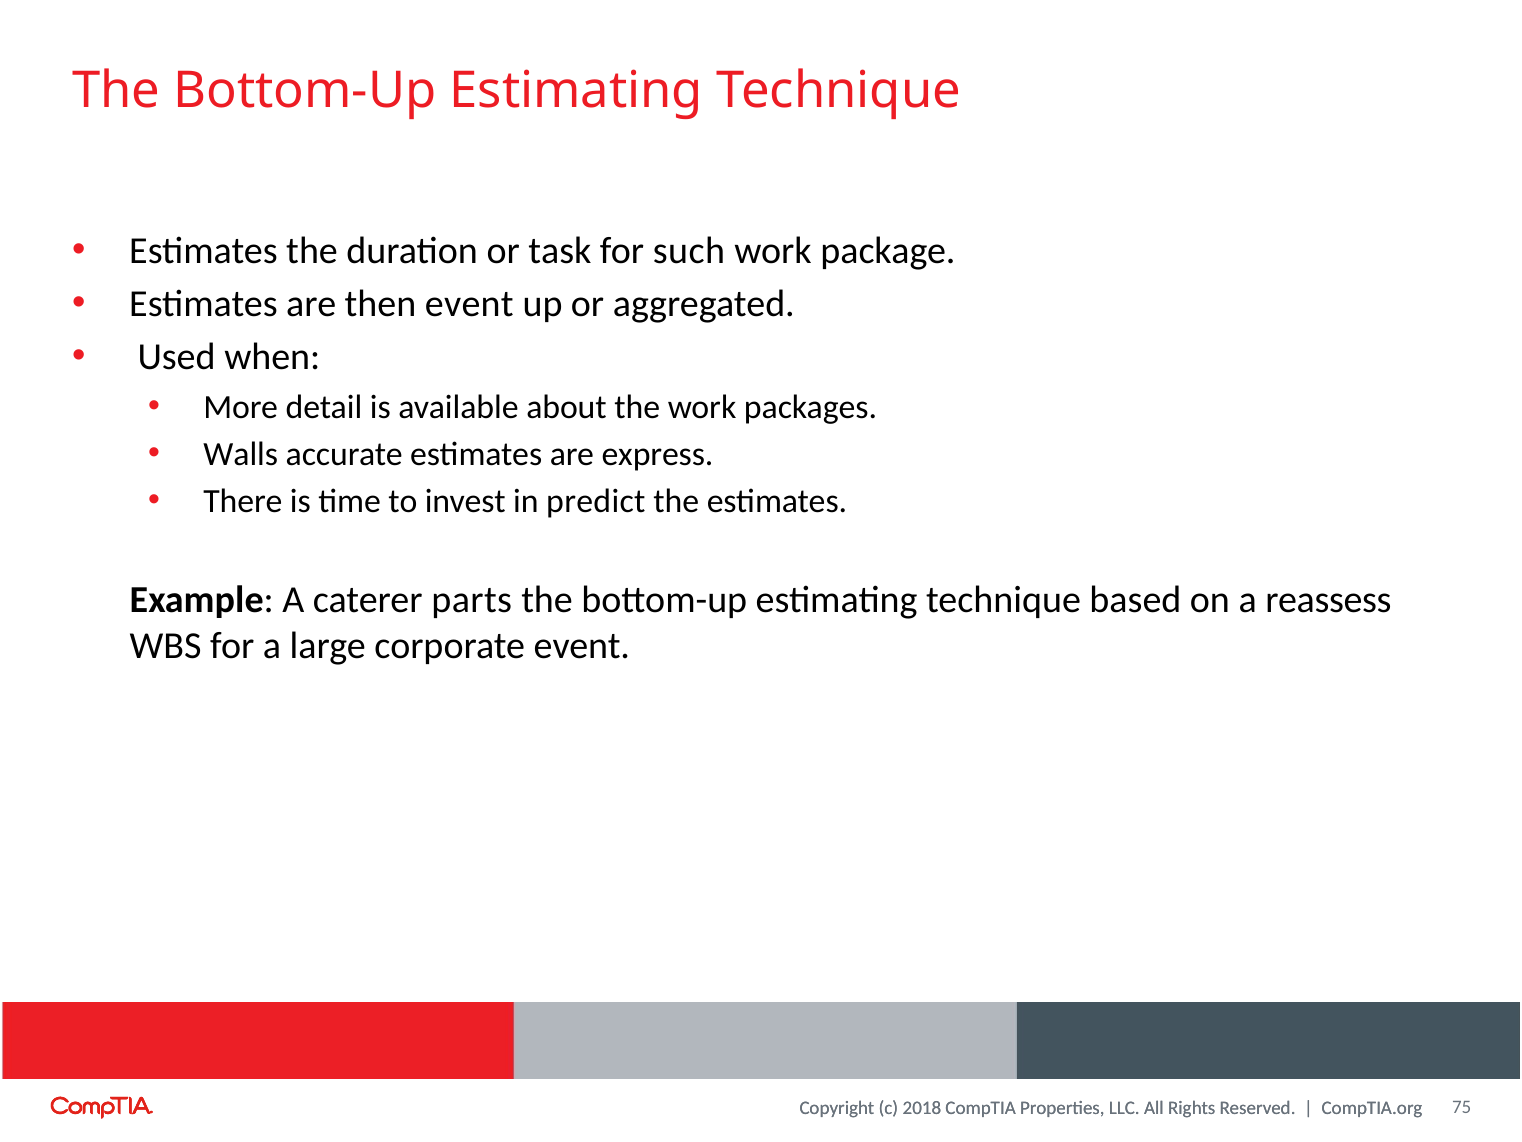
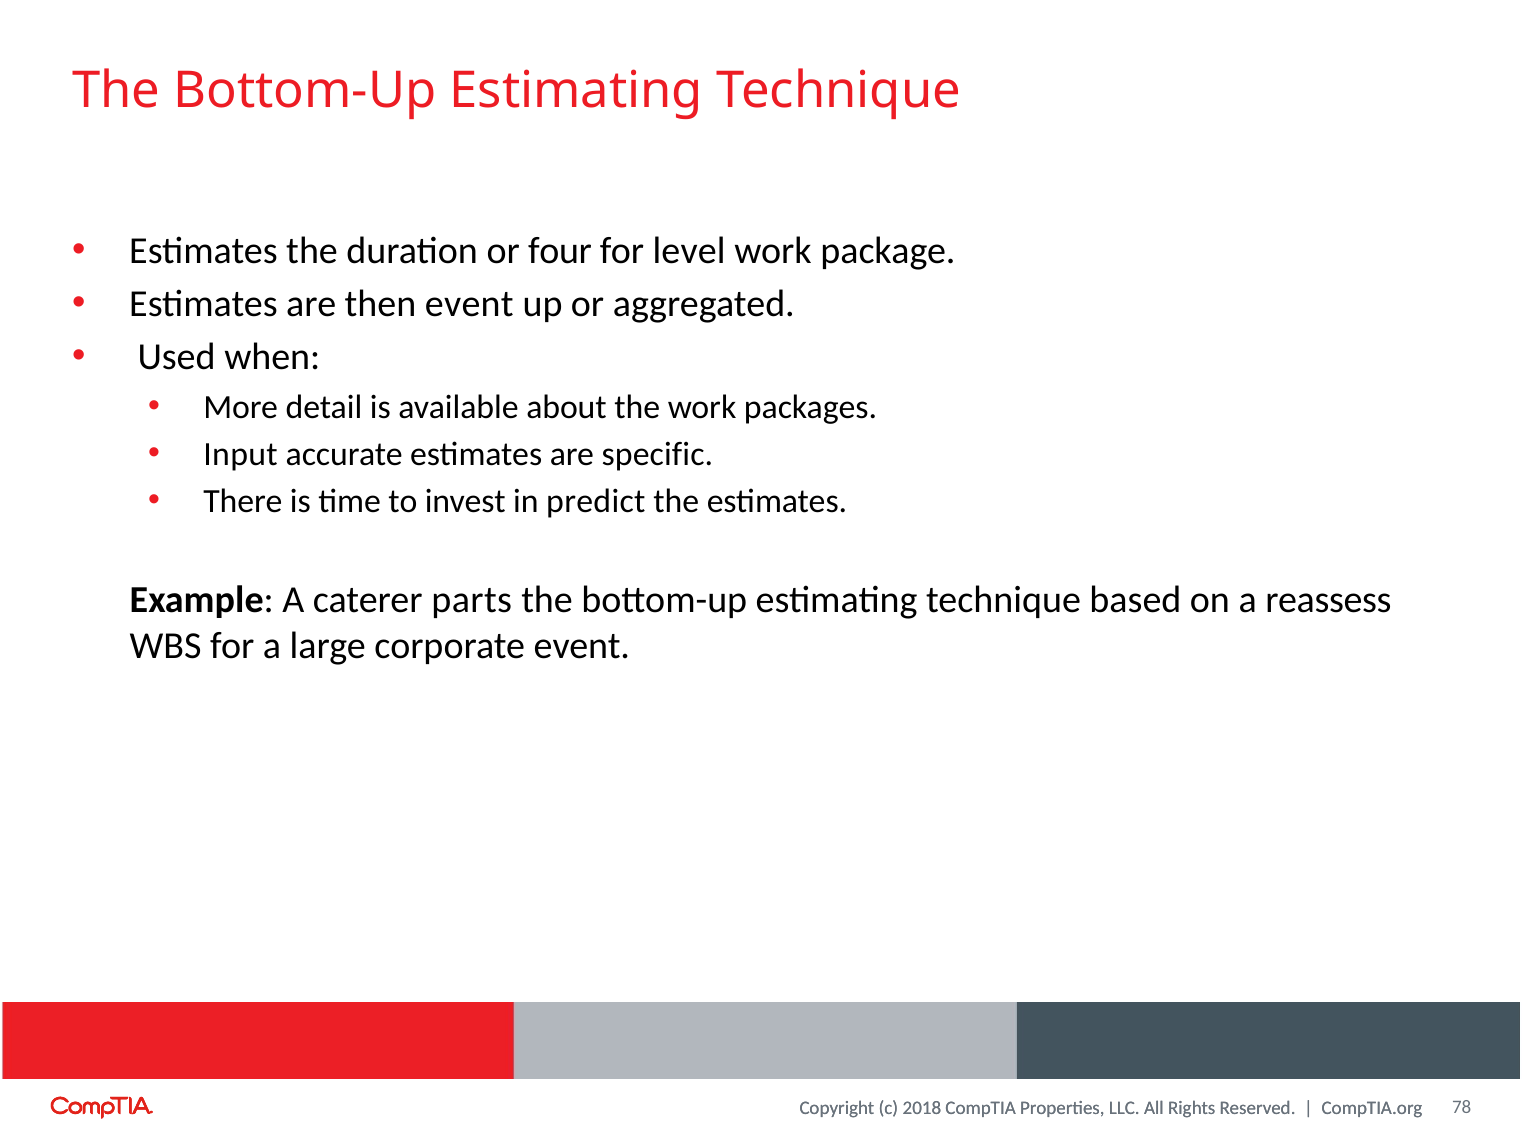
task: task -> four
such: such -> level
Walls: Walls -> Input
express: express -> specific
75: 75 -> 78
